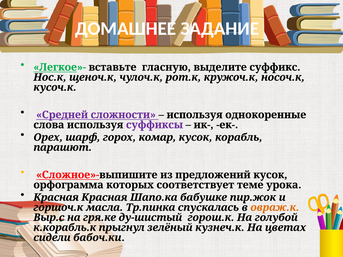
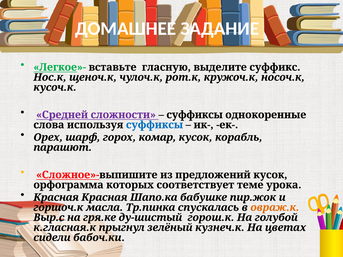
используя at (195, 115): используя -> суффиксы
суффиксы at (155, 125) colour: purple -> blue
к.корабль.к: к.корабль.к -> к.гласная.к
